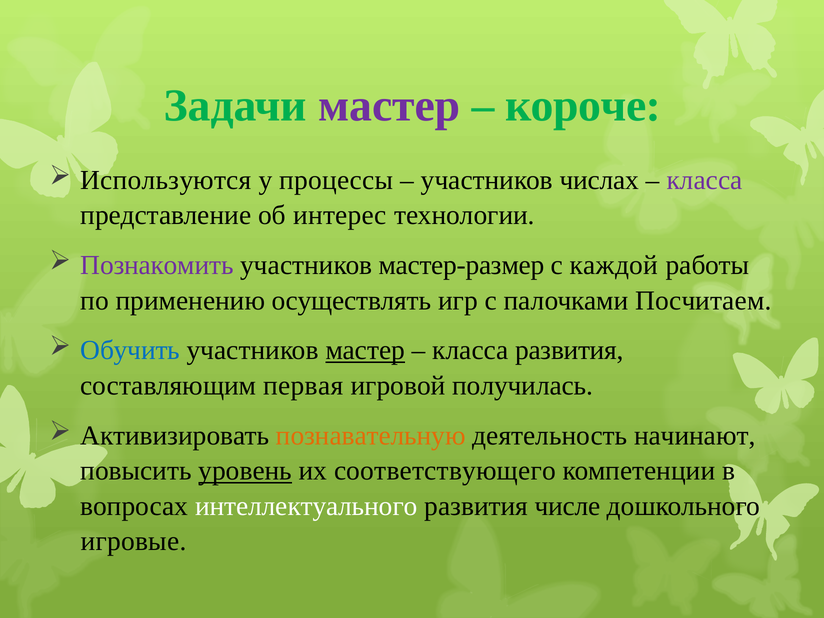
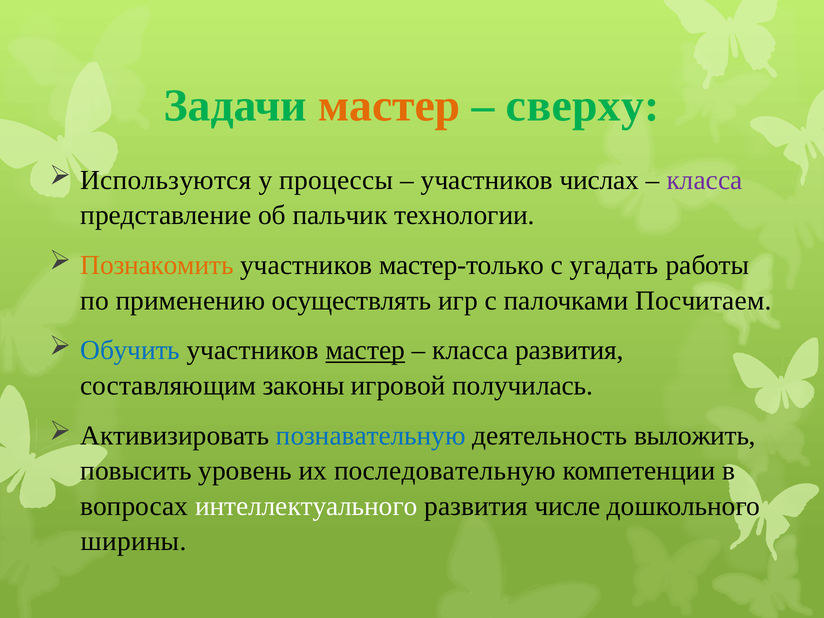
мастер at (389, 106) colour: purple -> orange
короче: короче -> сверху
интерес: интерес -> пальчик
Познакомить colour: purple -> orange
мастер-размер: мастер-размер -> мастер-только
каждой: каждой -> угадать
первая: первая -> законы
познавательную colour: orange -> blue
начинают: начинают -> выложить
уровень underline: present -> none
соответствующего: соответствующего -> последовательную
игровые: игровые -> ширины
